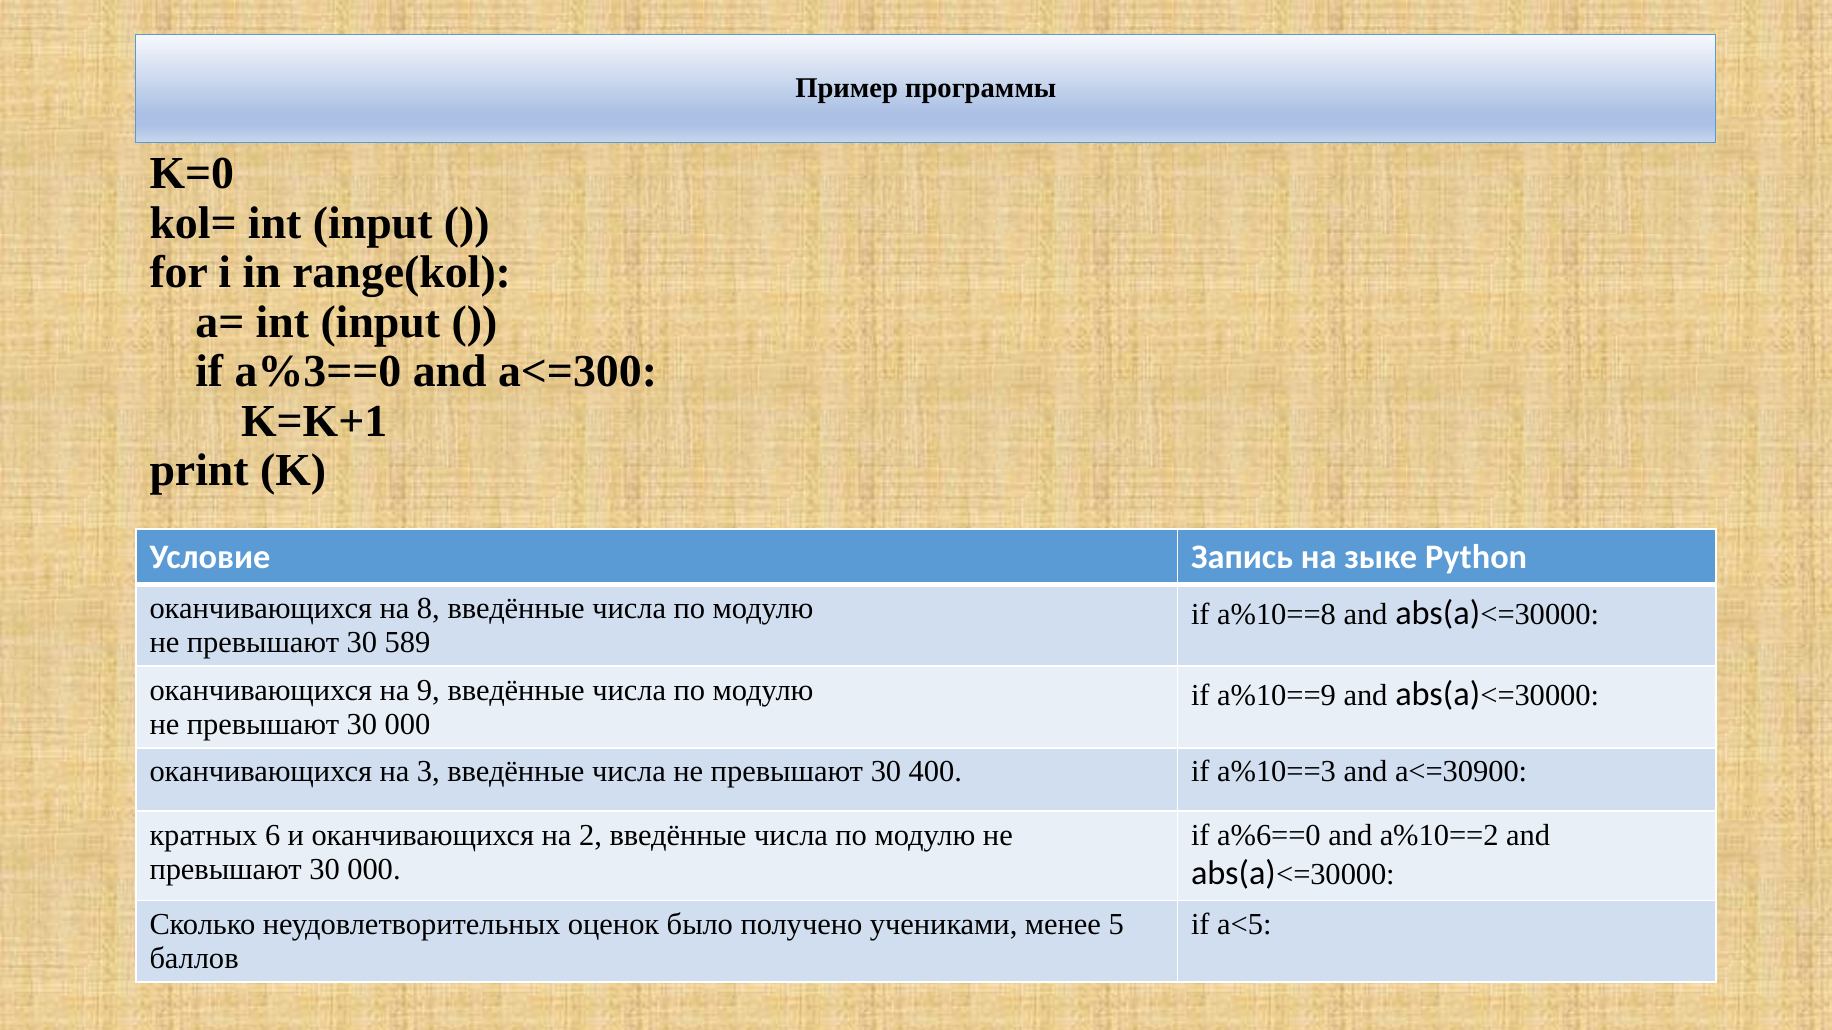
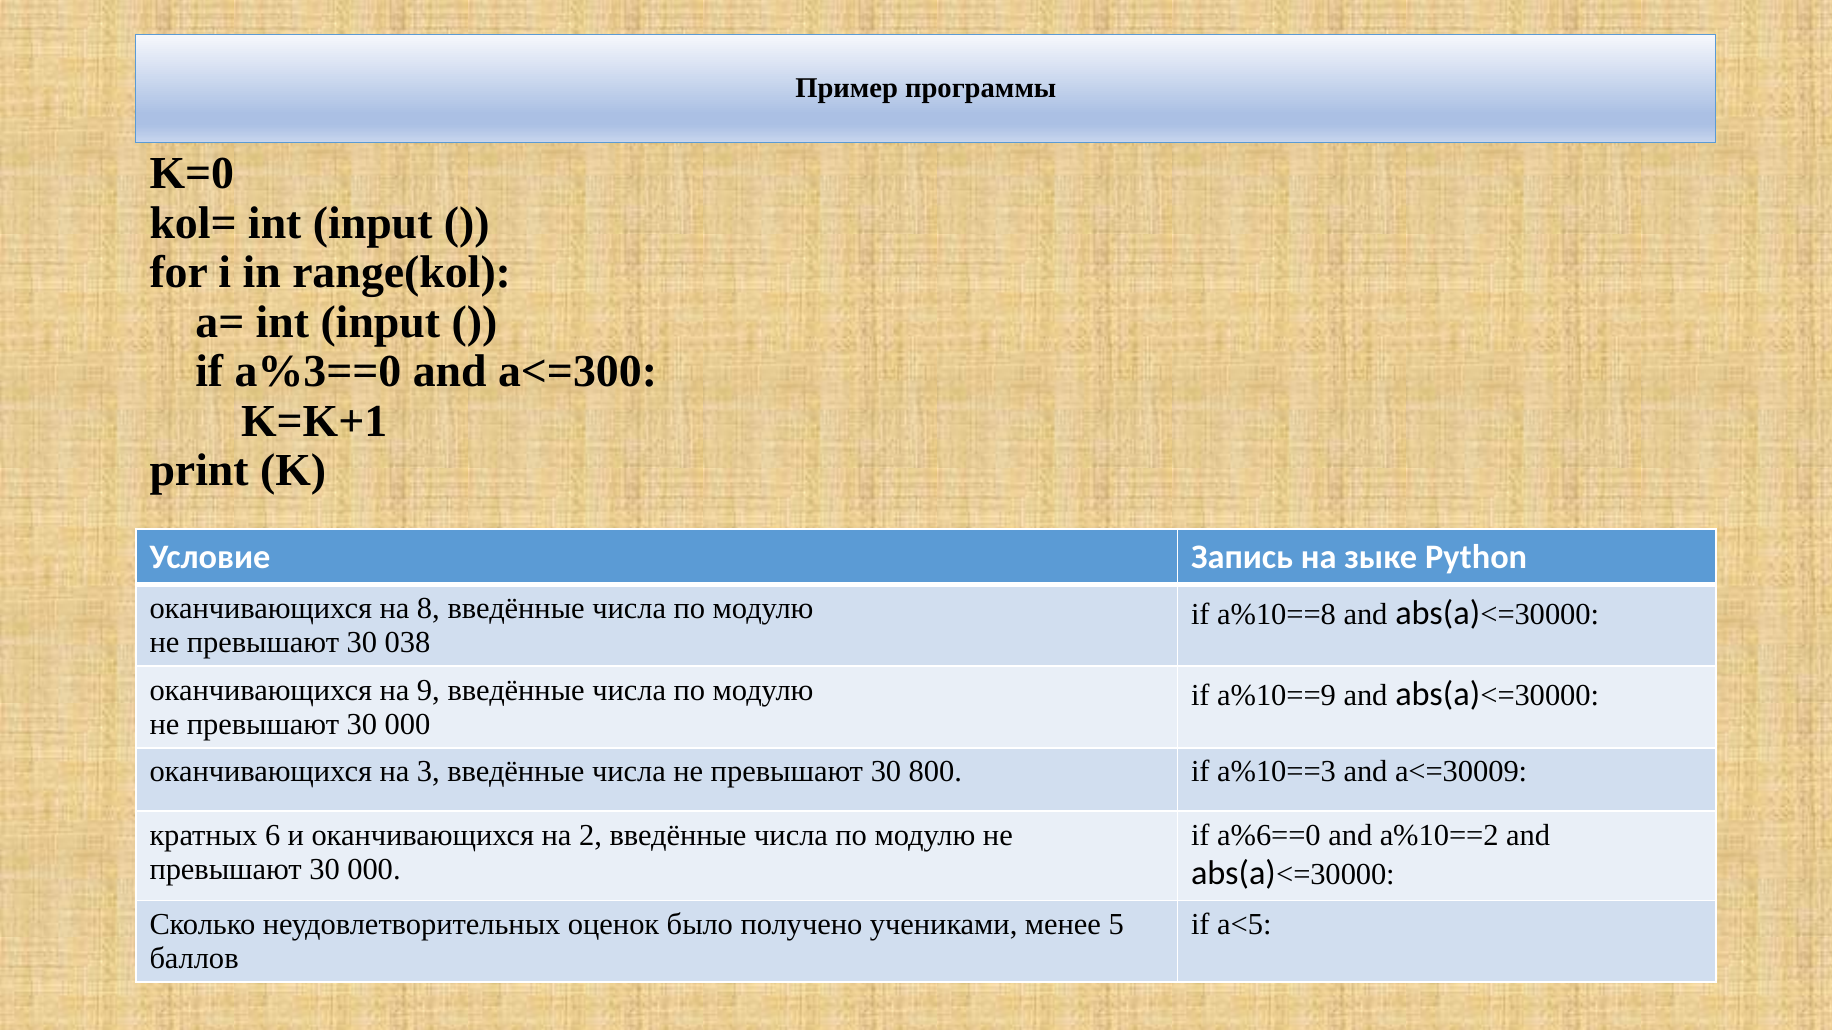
589: 589 -> 038
400: 400 -> 800
a<=30900: a<=30900 -> a<=30009
